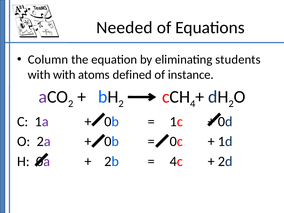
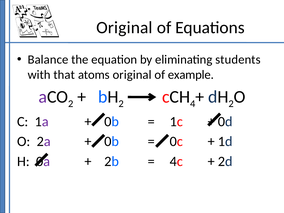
Needed at (124, 27): Needed -> Original
Column: Column -> Balance
with with: with -> that
atoms defined: defined -> original
instance: instance -> example
